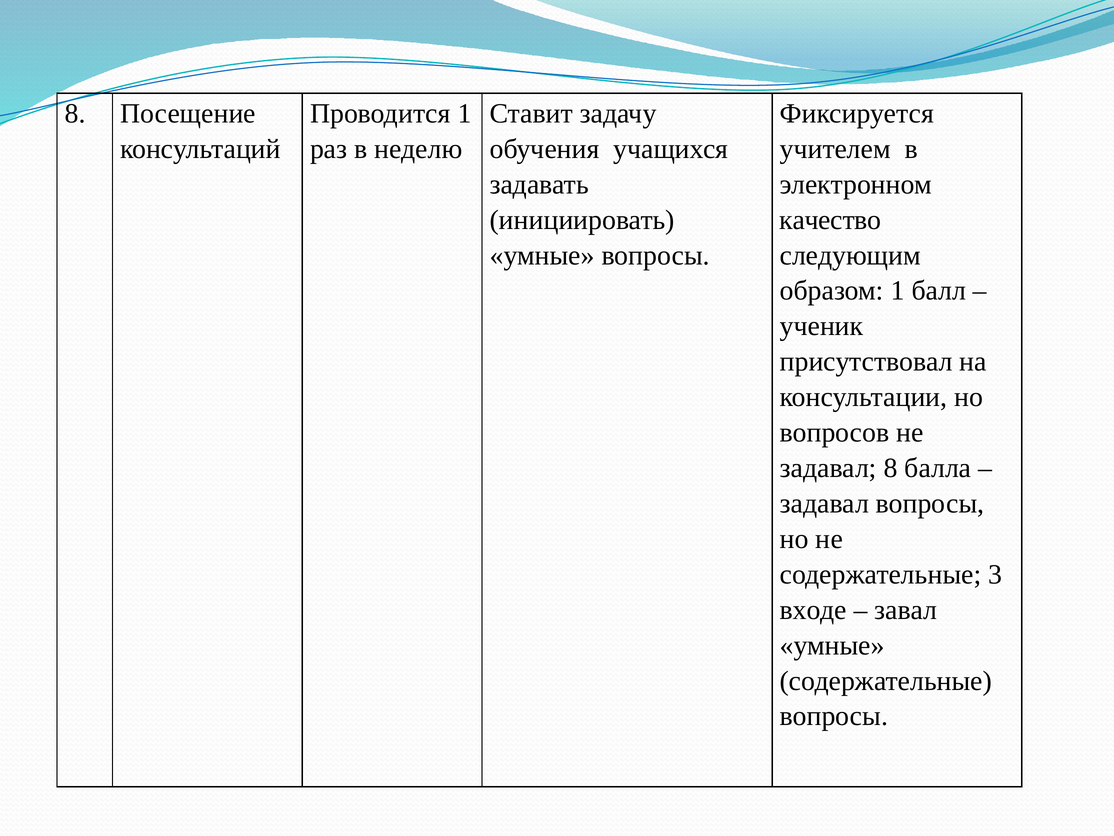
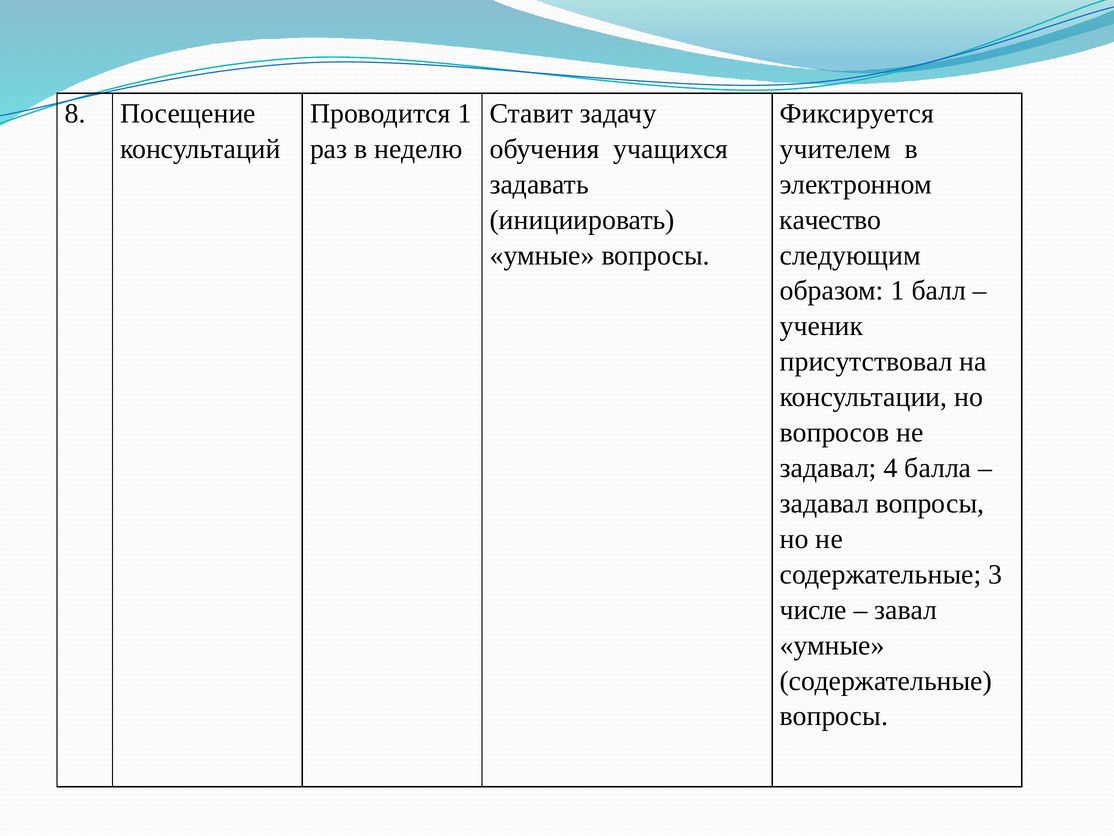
задавал 8: 8 -> 4
входе: входе -> числе
